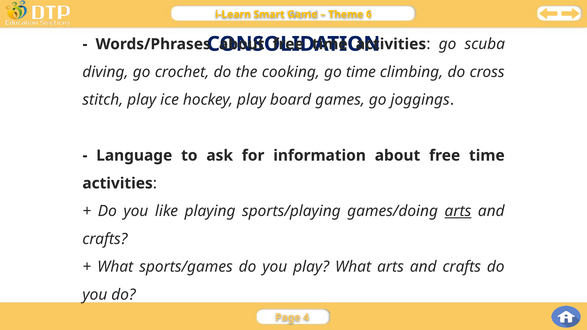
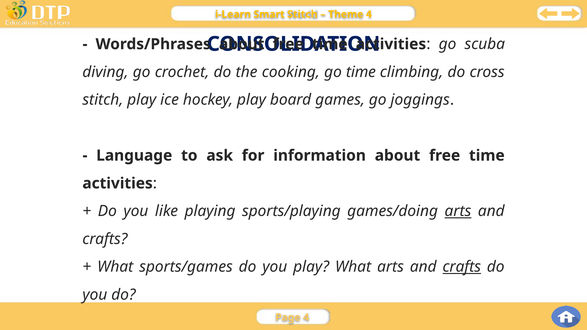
Smart Game: Game -> Stitch
Theme 6: 6 -> 4
crafts at (462, 267) underline: none -> present
